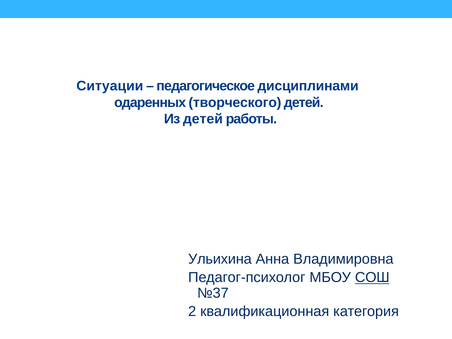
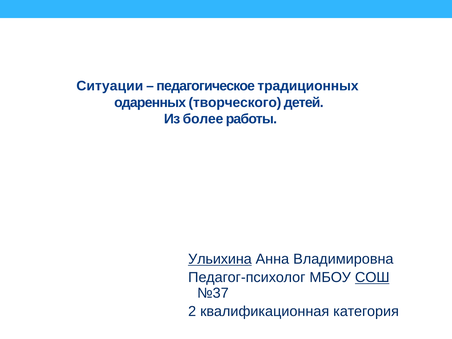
дисциплинами: дисциплинами -> традиционных
Из детей: детей -> более
Ульихина underline: none -> present
